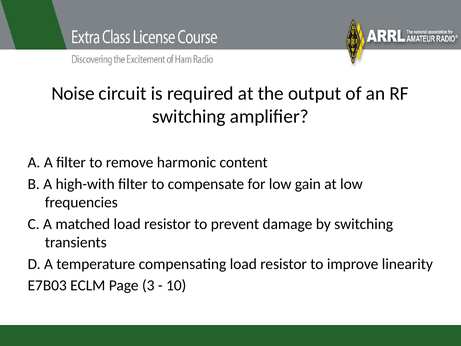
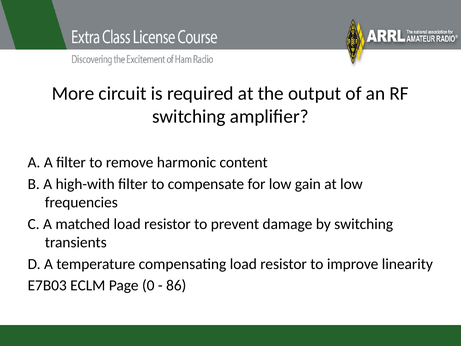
Noise: Noise -> More
3: 3 -> 0
10: 10 -> 86
